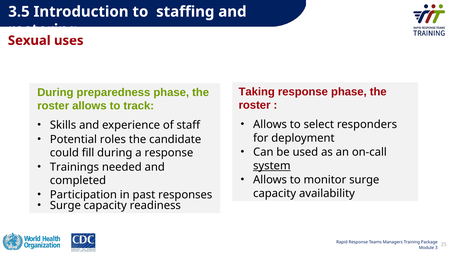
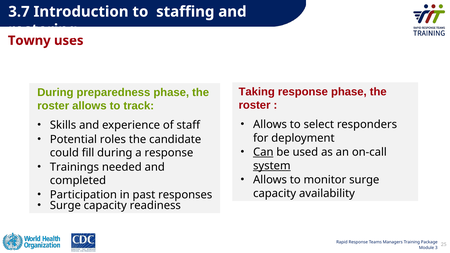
3.5: 3.5 -> 3.7
Sexual: Sexual -> Towny
Can underline: none -> present
